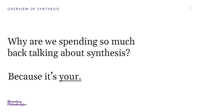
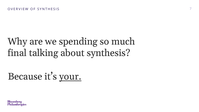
back: back -> final
